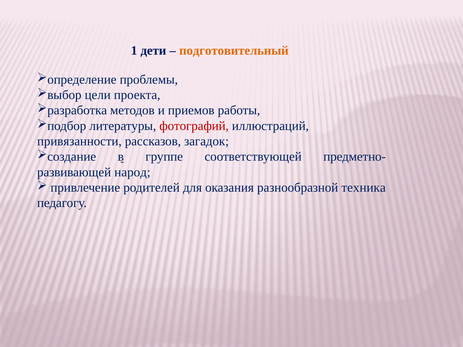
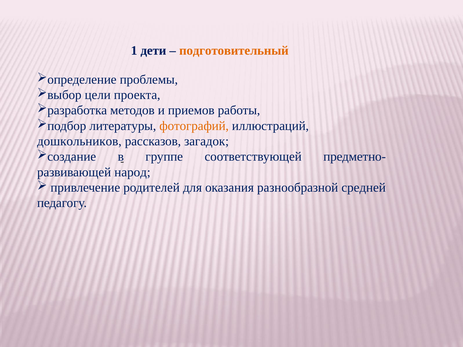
фотографий colour: red -> orange
привязанности: привязанности -> дошкольников
техника: техника -> средней
